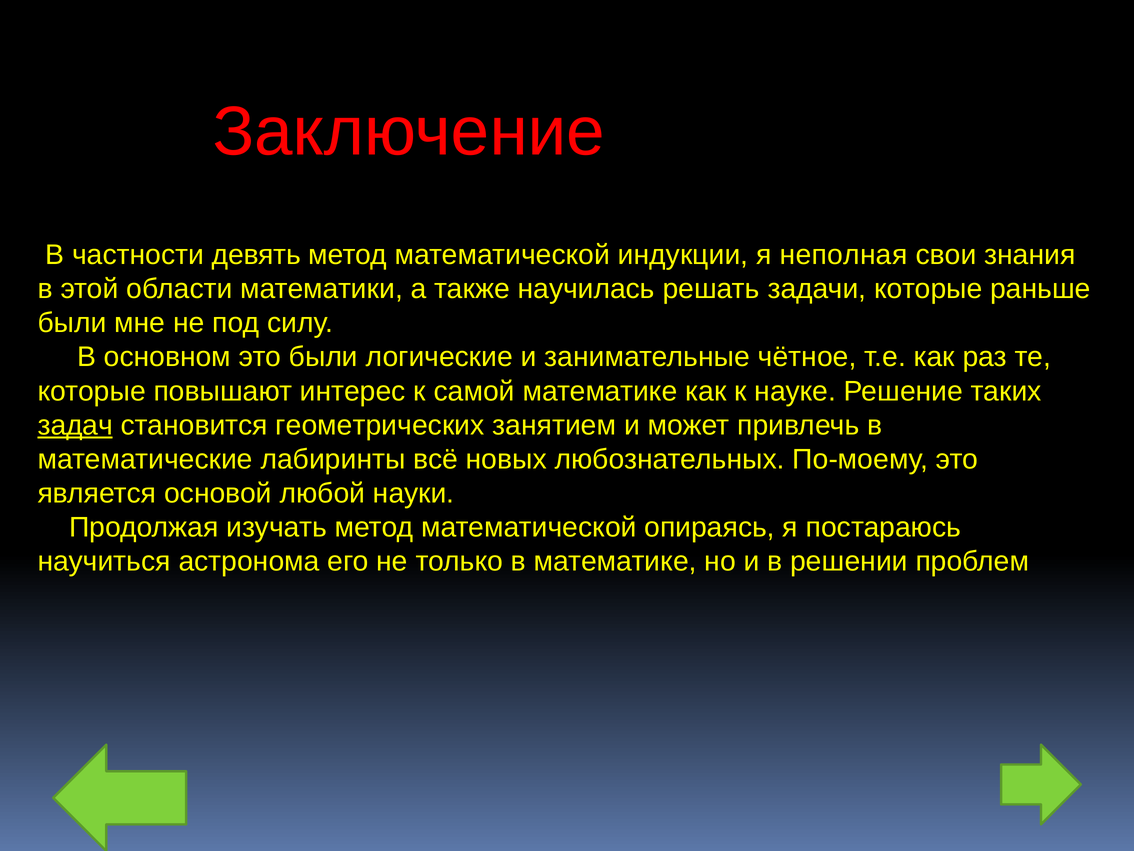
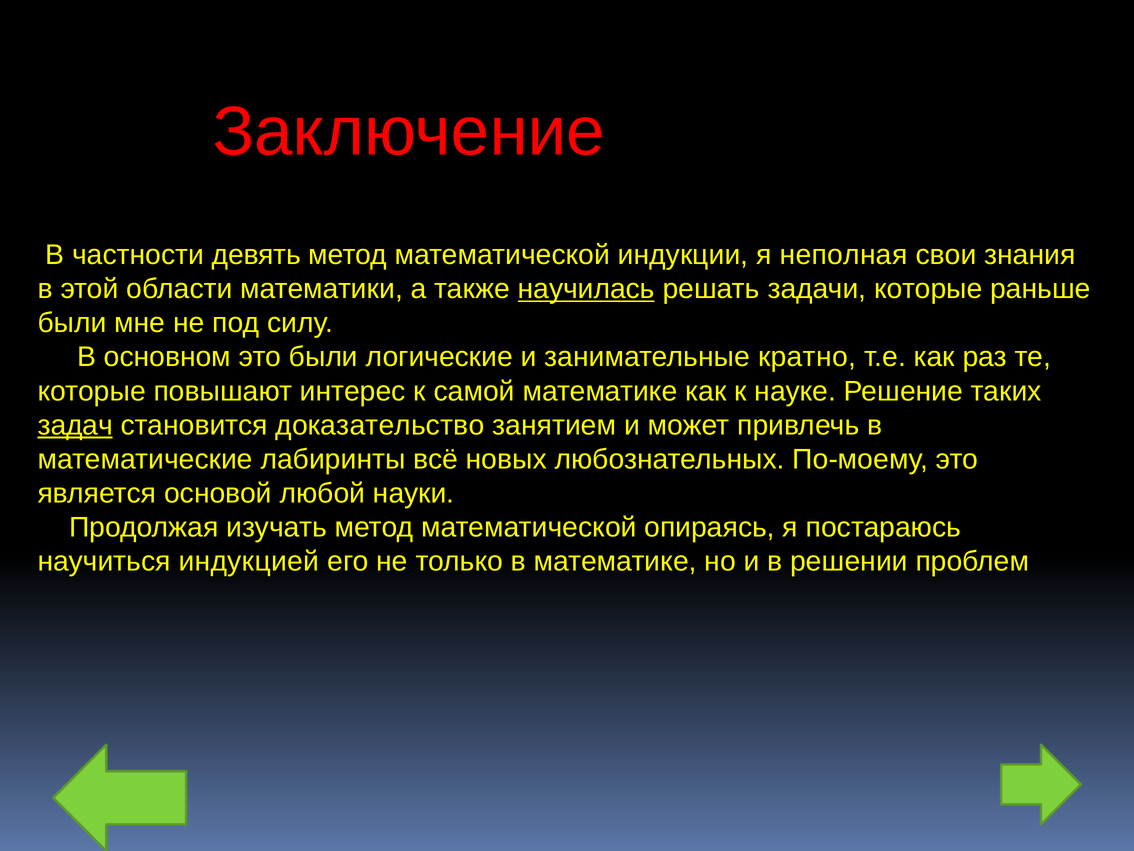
научилась underline: none -> present
чётное: чётное -> кратно
геометрических: геометрических -> доказательство
астронома: астронома -> индукцией
